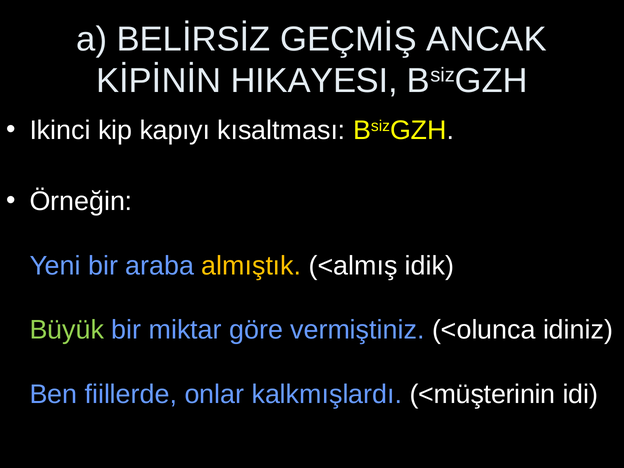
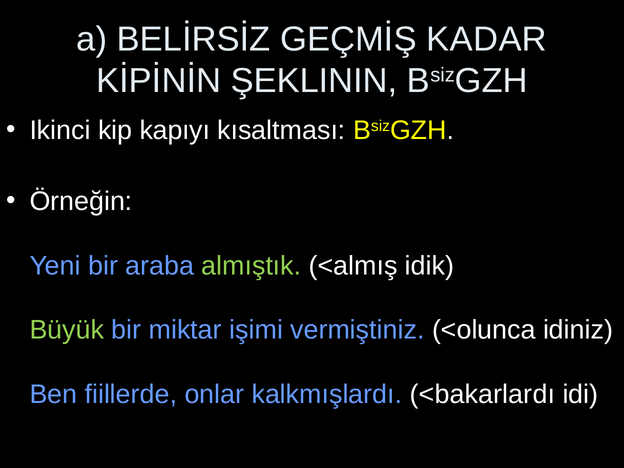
ANCAK: ANCAK -> KADAR
HIKAYESI: HIKAYESI -> ŞEKLININ
almıştık colour: yellow -> light green
göre: göre -> işimi
<müşterinin: <müşterinin -> <bakarlardı
